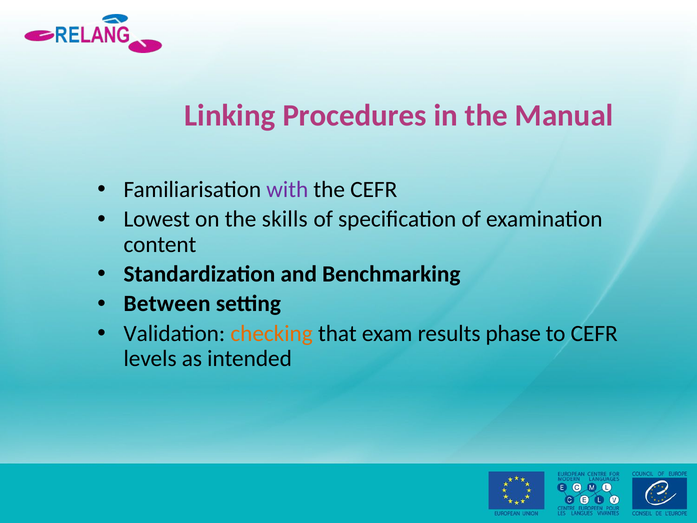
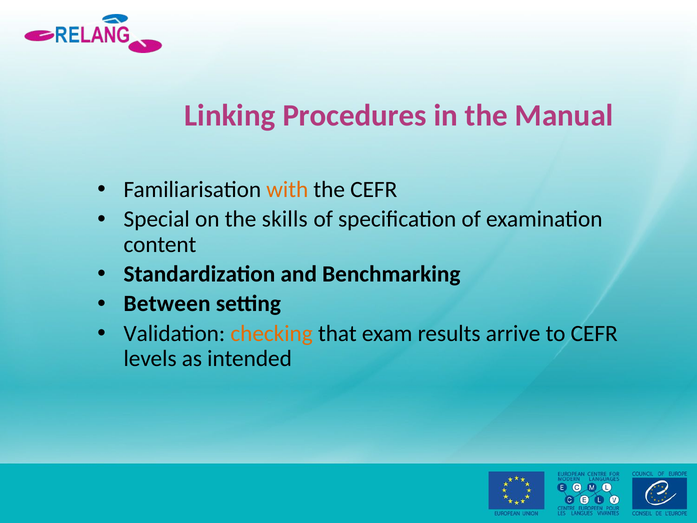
with colour: purple -> orange
Lowest: Lowest -> Special
phase: phase -> arrive
